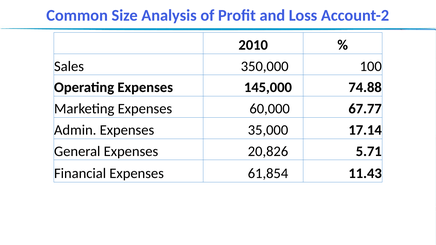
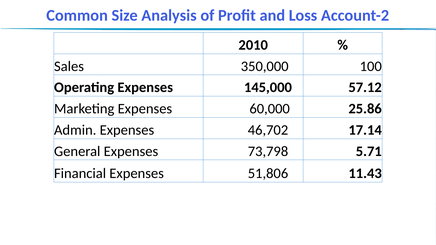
74.88: 74.88 -> 57.12
67.77: 67.77 -> 25.86
35,000: 35,000 -> 46,702
20,826: 20,826 -> 73,798
61,854: 61,854 -> 51,806
